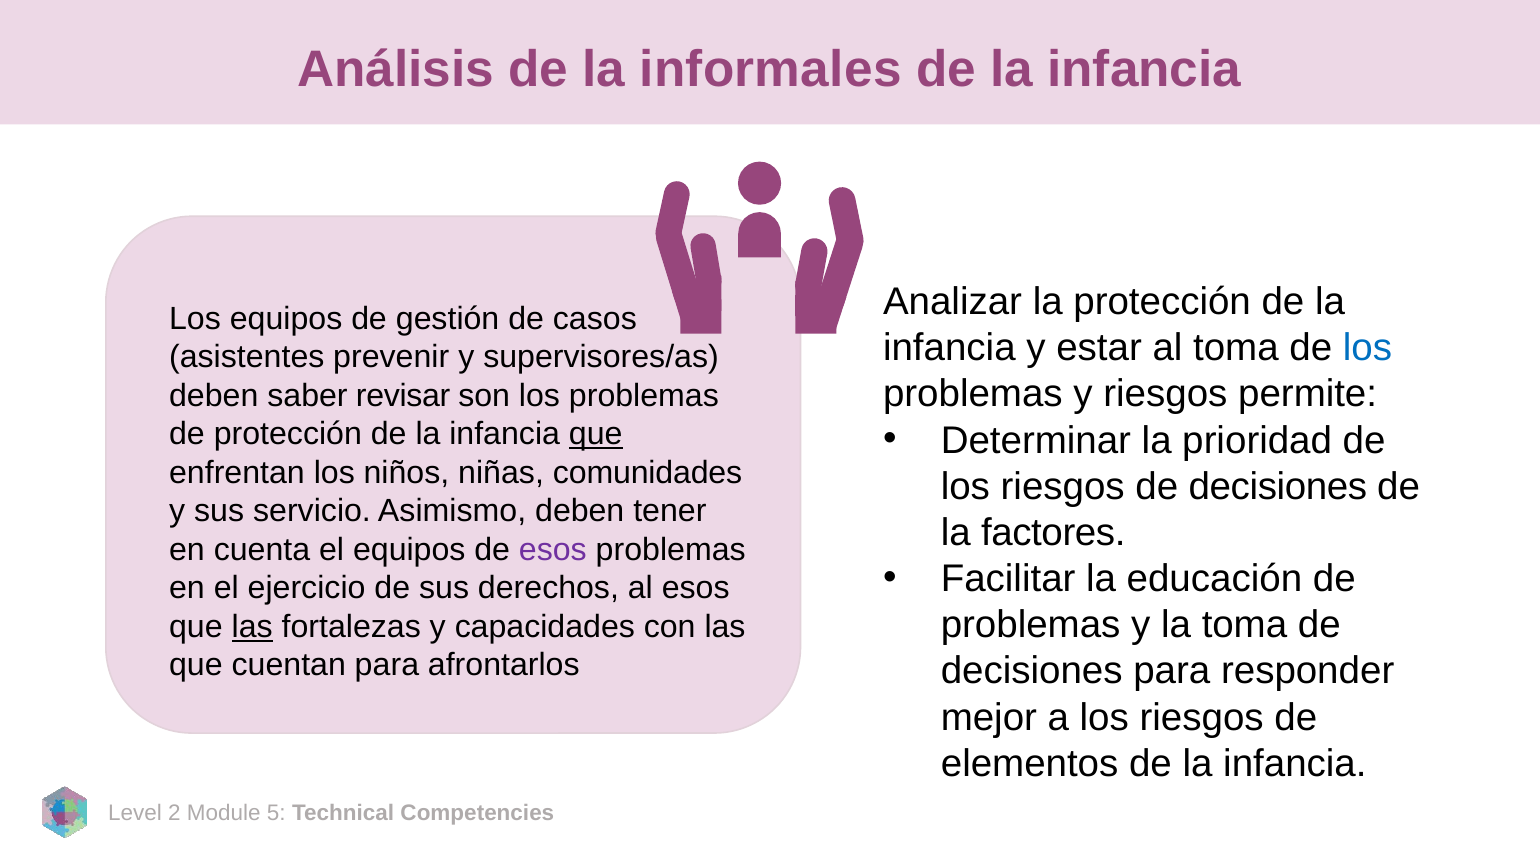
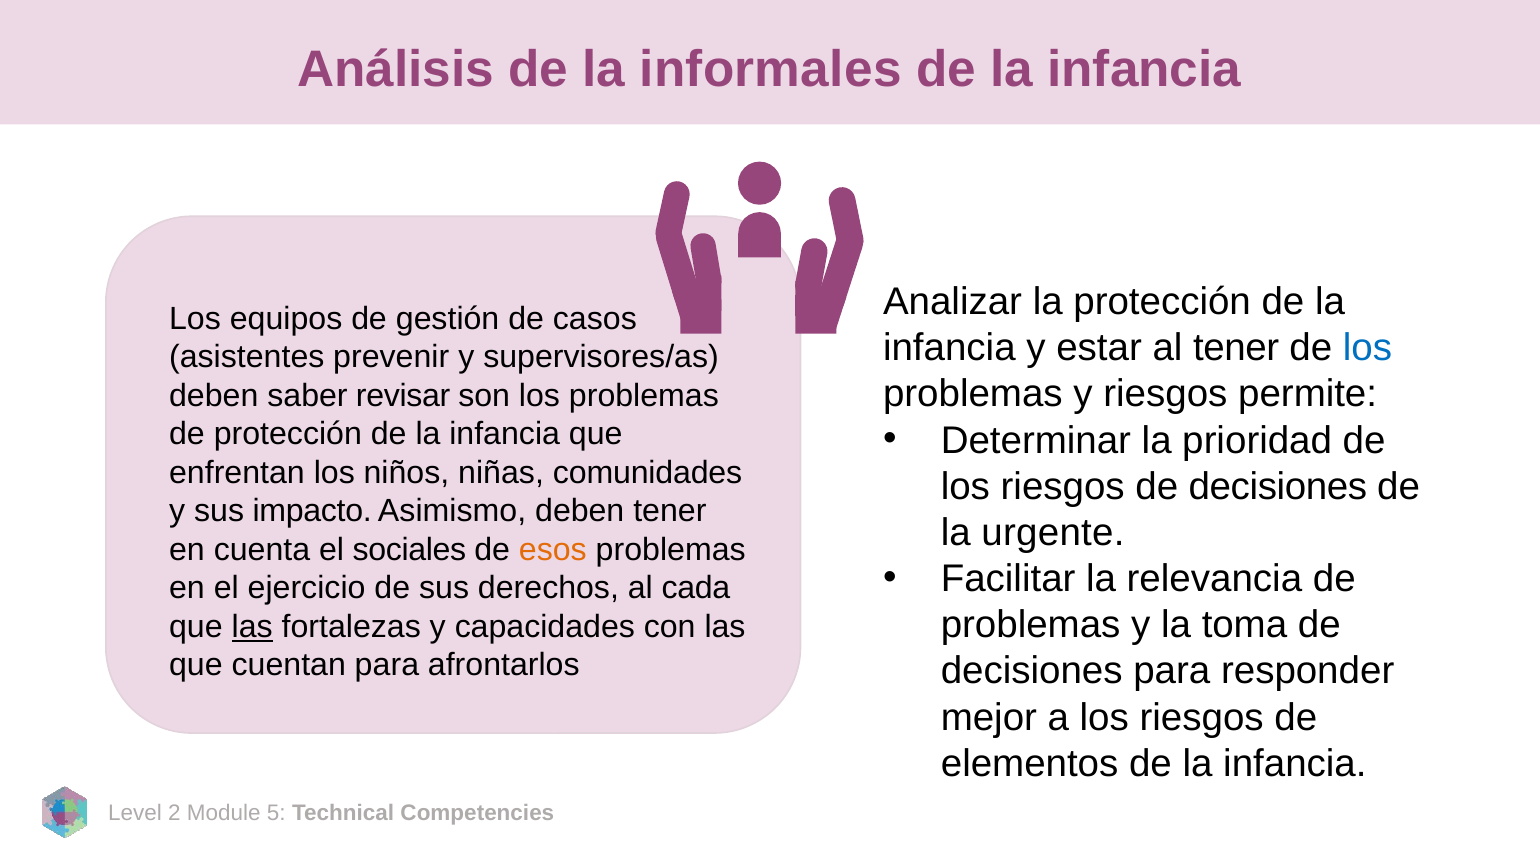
al toma: toma -> tener
que at (596, 434) underline: present -> none
servicio: servicio -> impacto
factores: factores -> urgente
el equipos: equipos -> sociales
esos at (553, 550) colour: purple -> orange
educación: educación -> relevancia
al esos: esos -> cada
